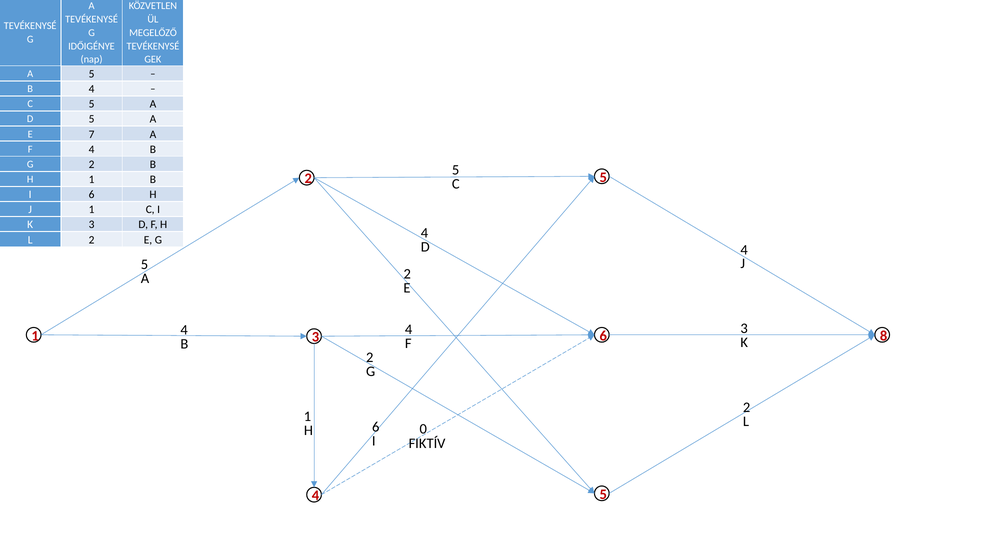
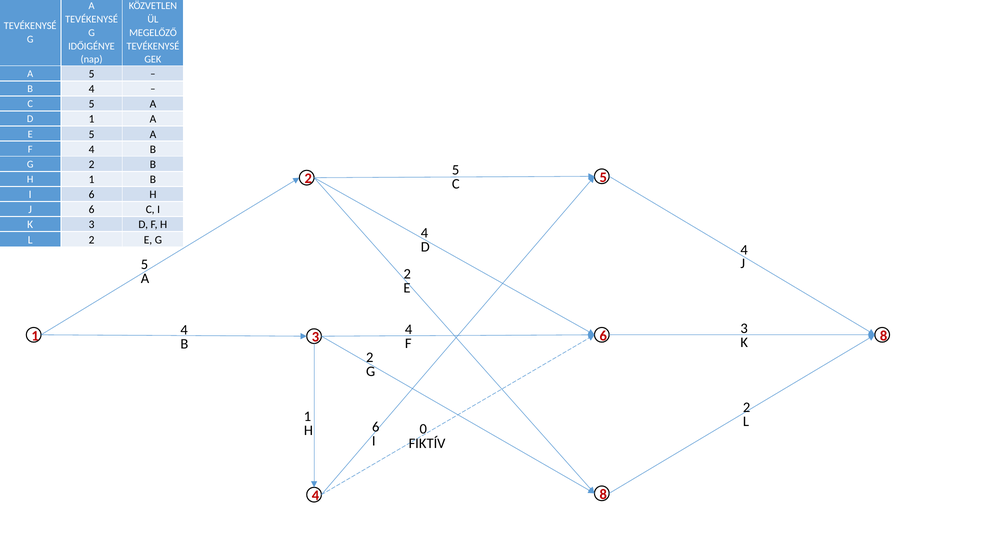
D 5: 5 -> 1
E 7: 7 -> 5
J 1: 1 -> 6
4 5: 5 -> 8
